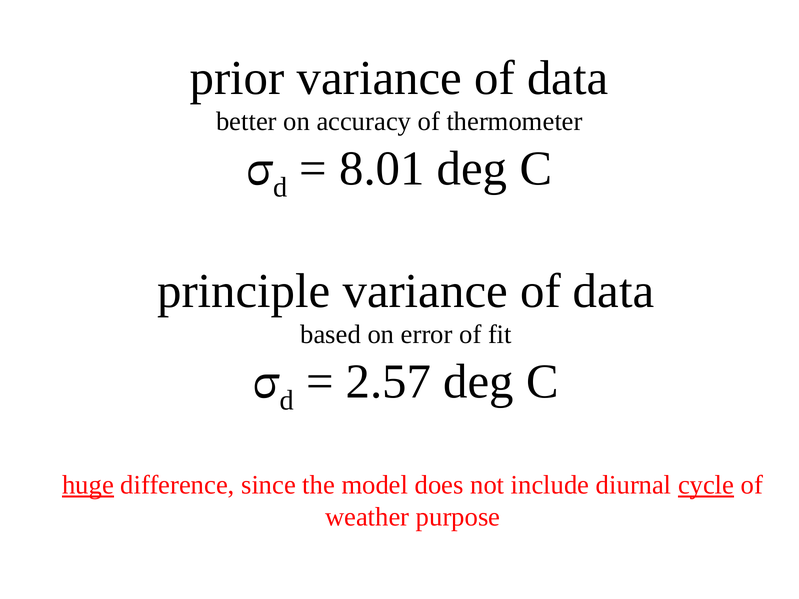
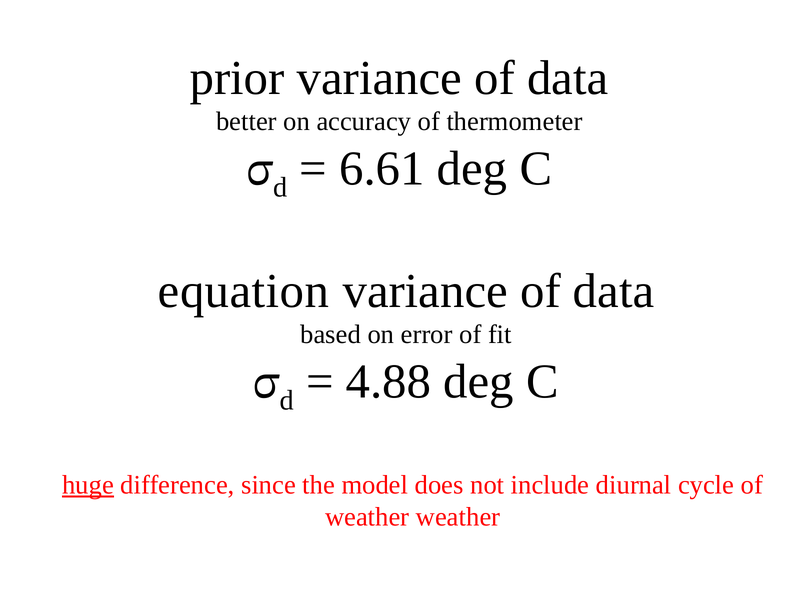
8.01: 8.01 -> 6.61
principle: principle -> equation
2.57: 2.57 -> 4.88
cycle underline: present -> none
weather purpose: purpose -> weather
